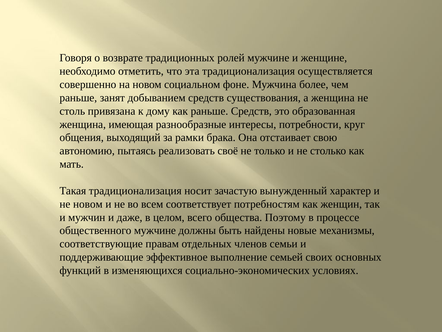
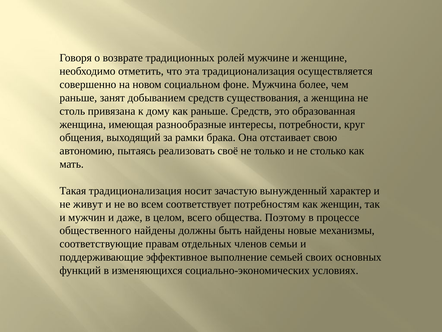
не новом: новом -> живут
общественного мужчине: мужчине -> найдены
